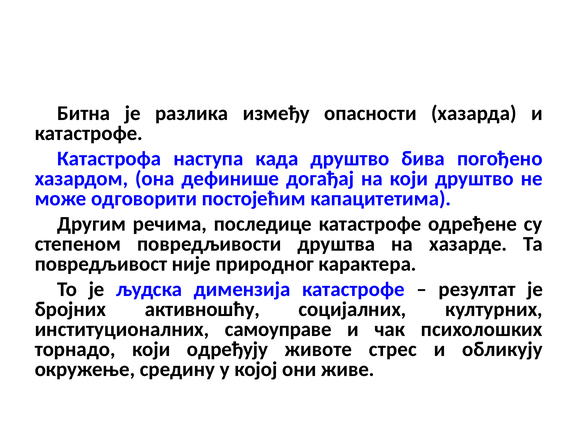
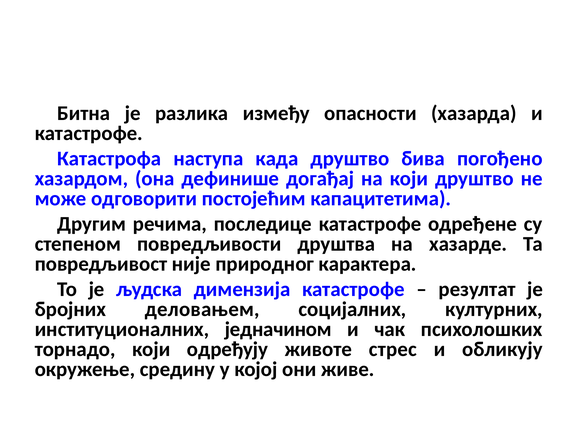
активношћу: активношћу -> деловањем
самоуправе: самоуправе -> једначином
